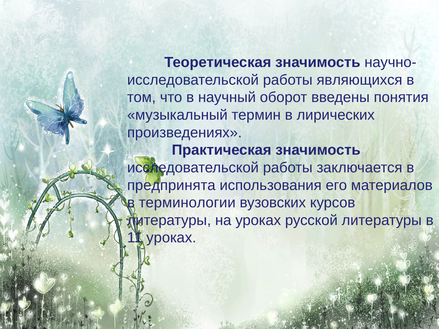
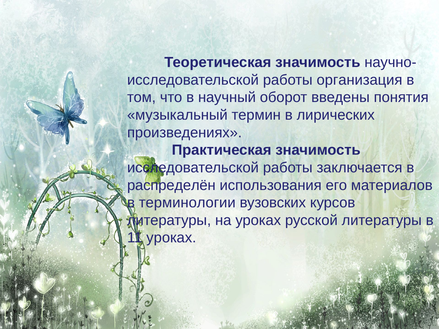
являющихся: являющихся -> организация
предпринята: предпринята -> распределён
